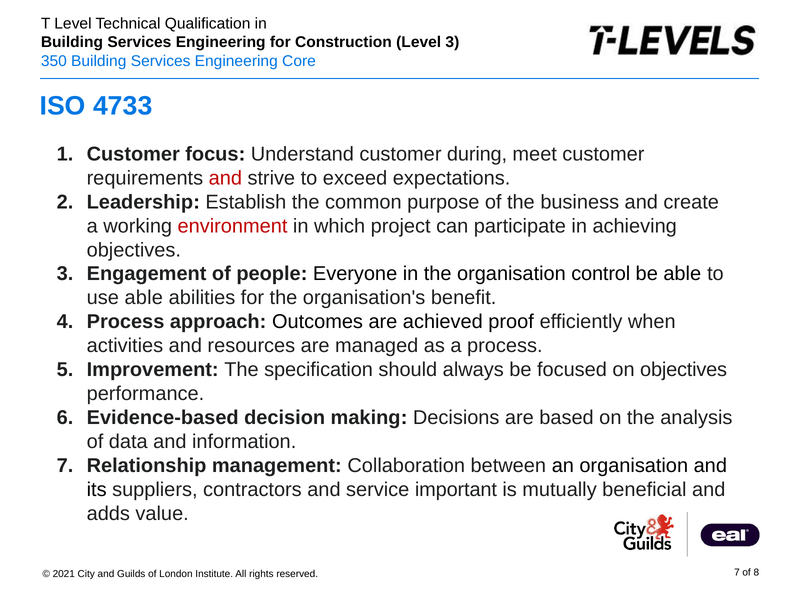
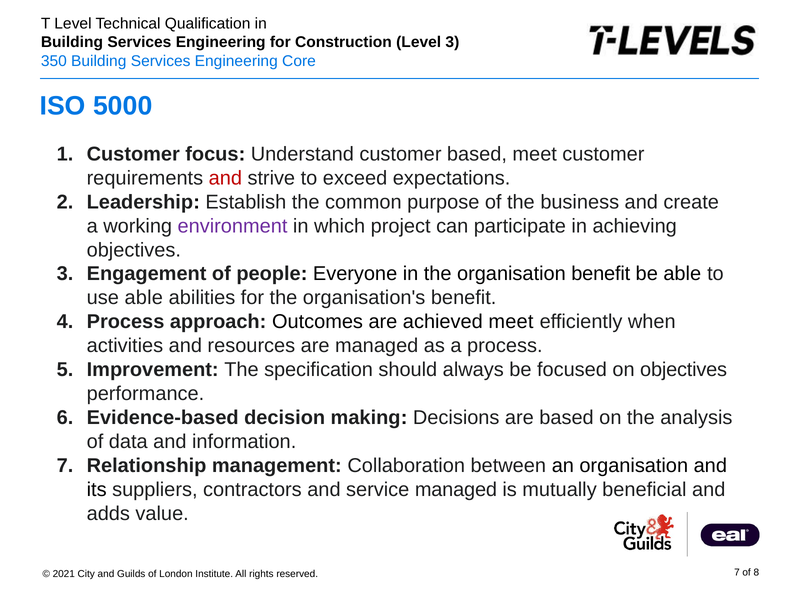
4733: 4733 -> 5000
customer during: during -> based
environment colour: red -> purple
organisation control: control -> benefit
achieved proof: proof -> meet
service important: important -> managed
